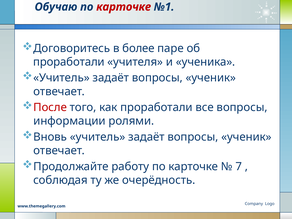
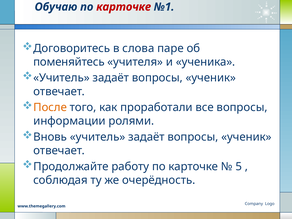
более: более -> слова
проработали at (69, 62): проработали -> поменяйтесь
После colour: red -> orange
7: 7 -> 5
